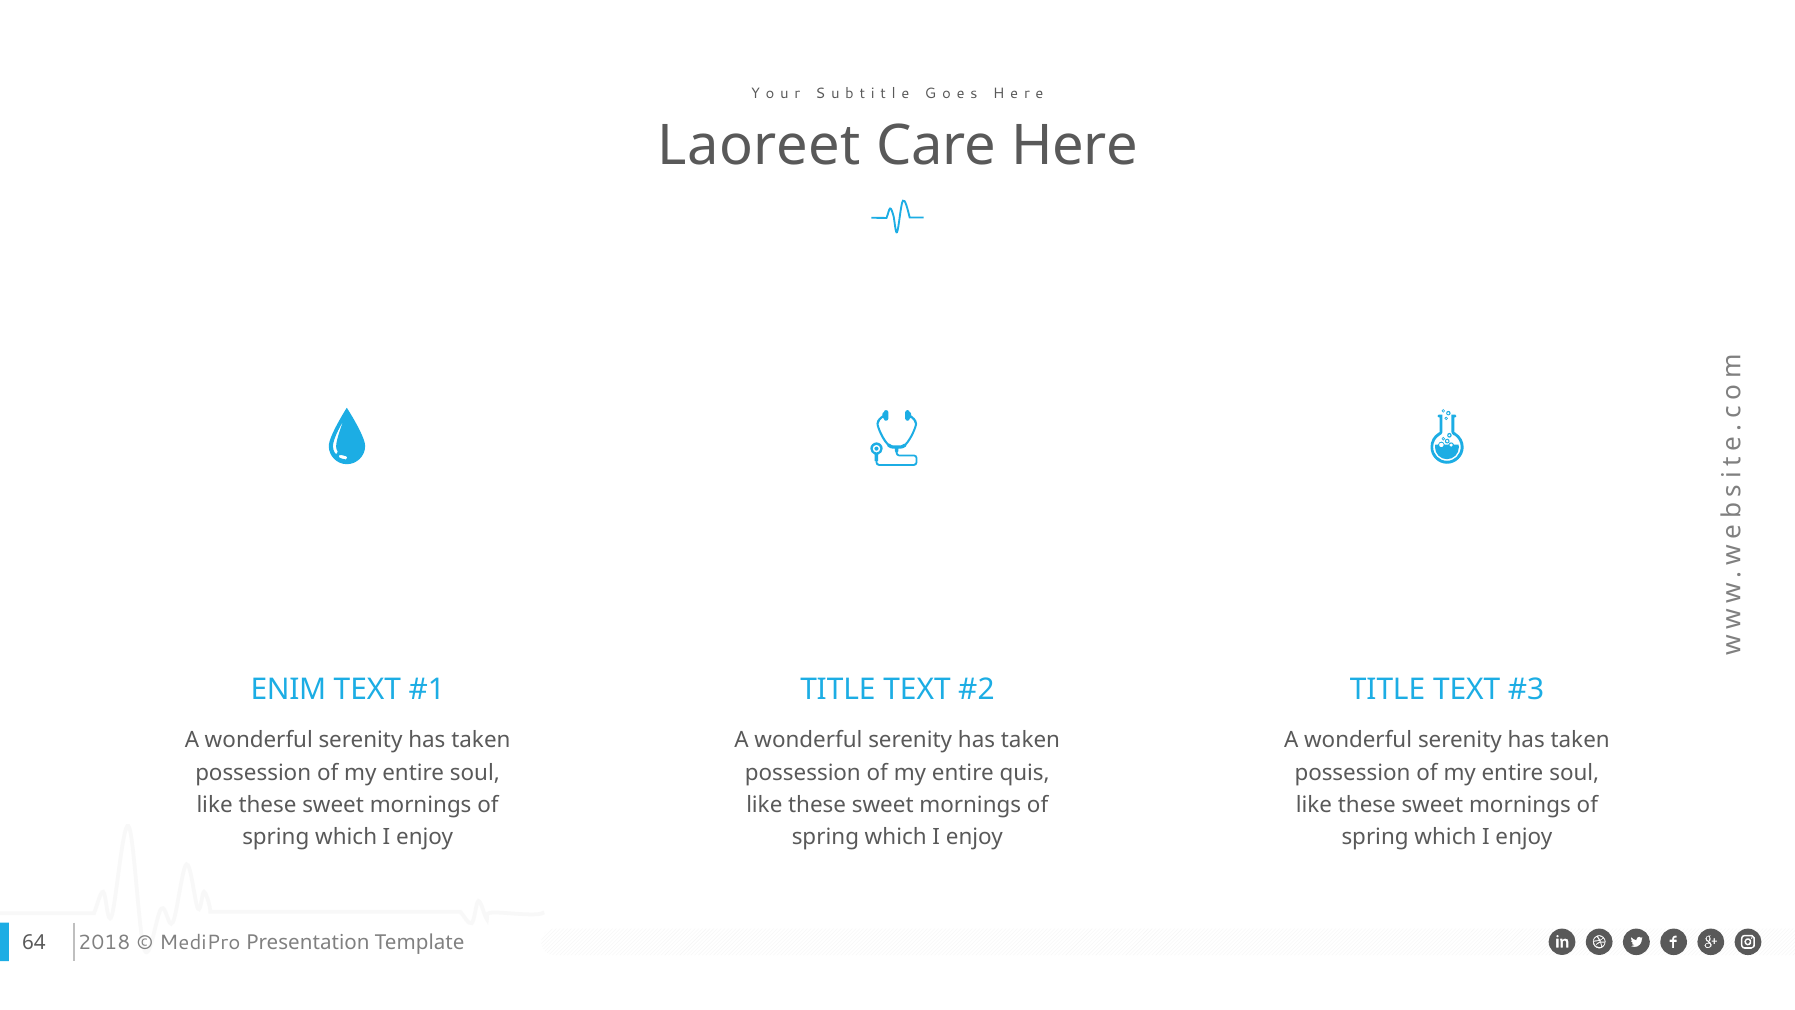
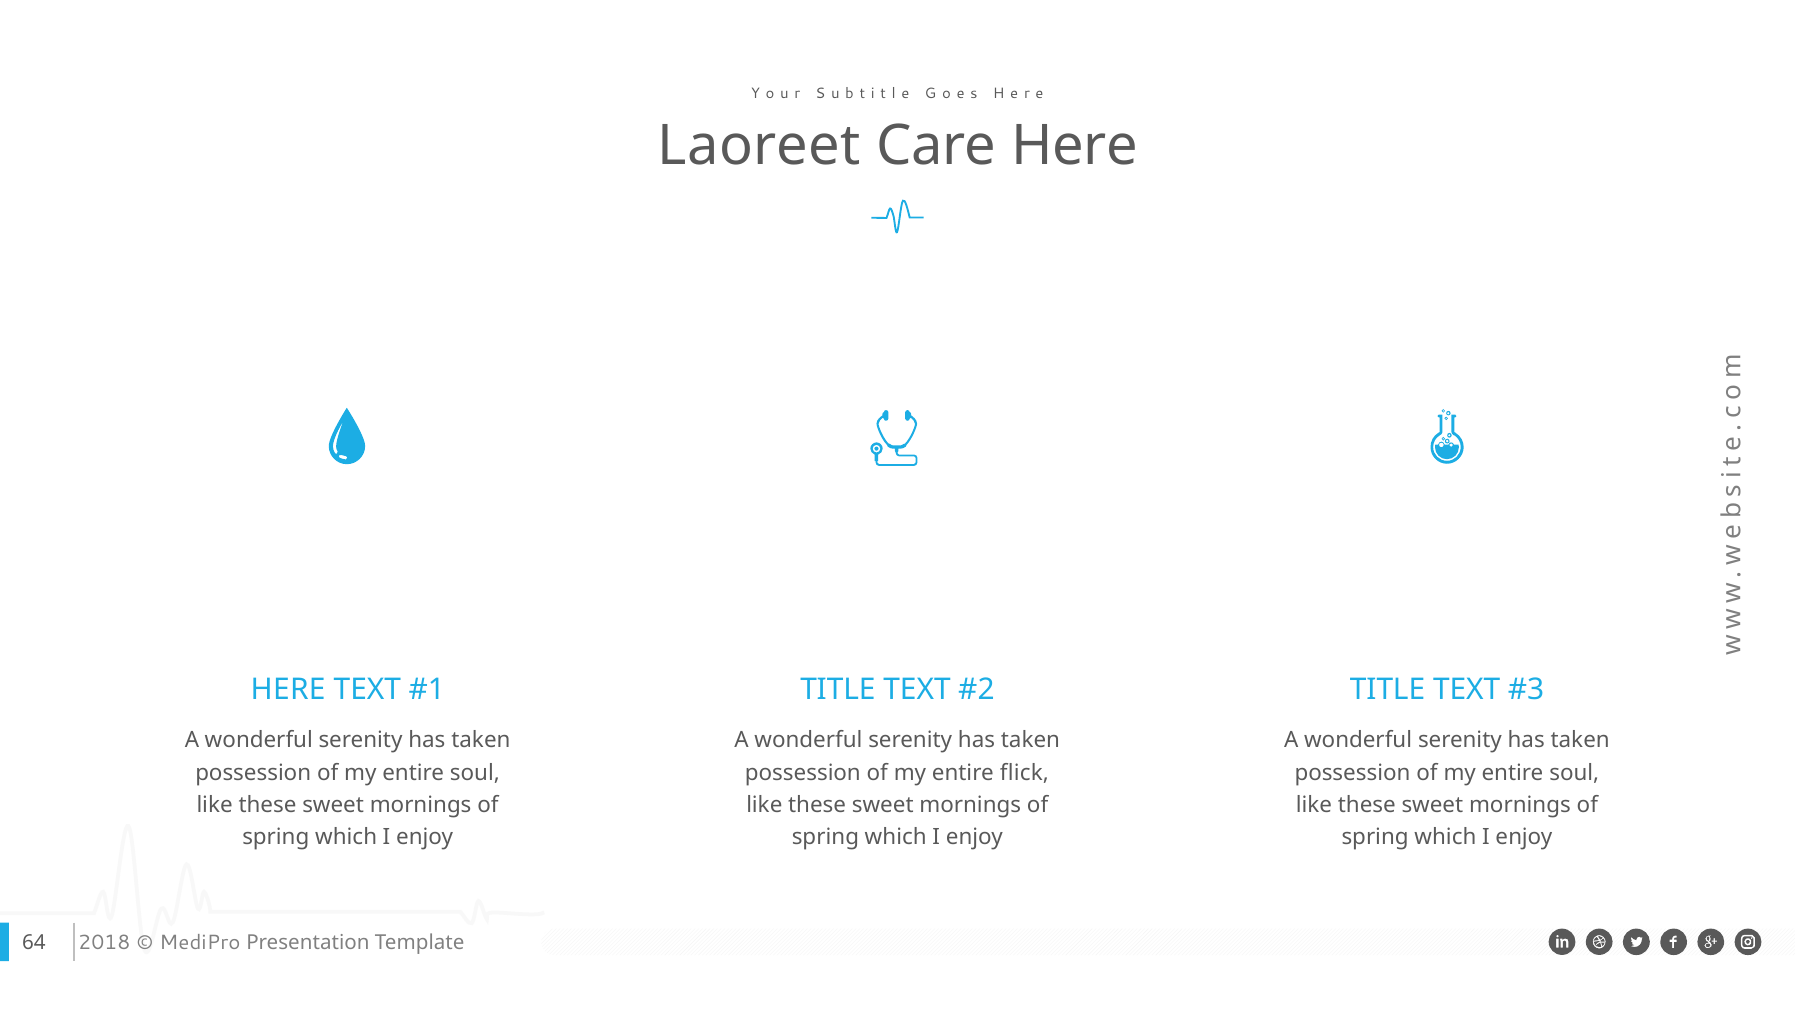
ENIM at (288, 689): ENIM -> HERE
quis: quis -> flick
